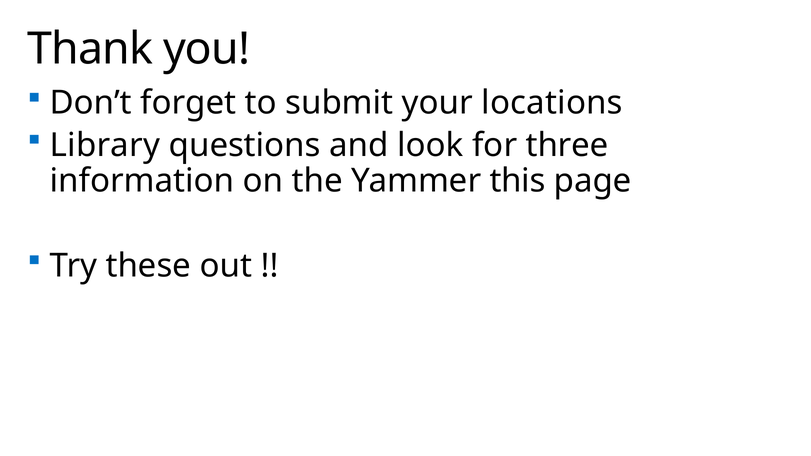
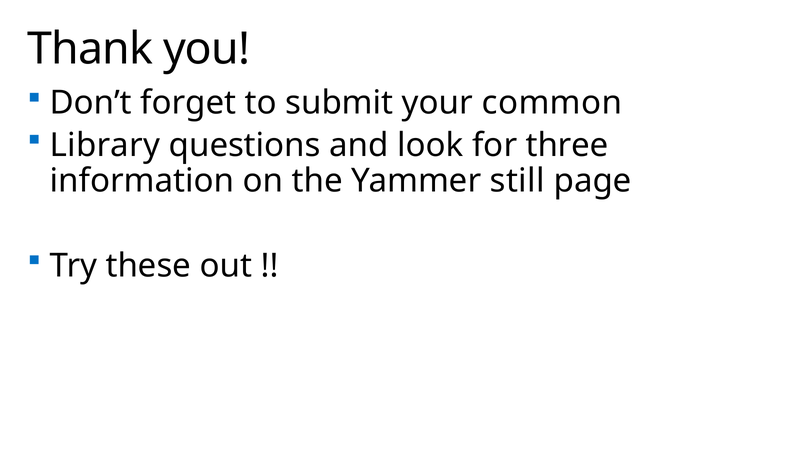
locations: locations -> common
this: this -> still
